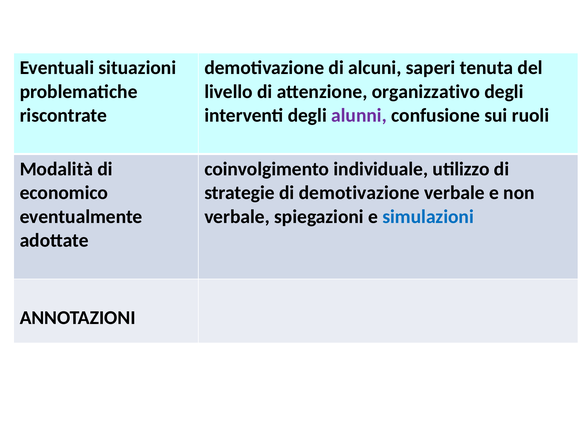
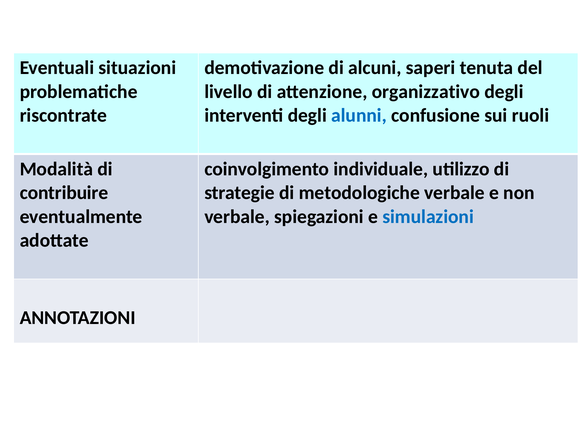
alunni colour: purple -> blue
economico: economico -> contribuire
di demotivazione: demotivazione -> metodologiche
